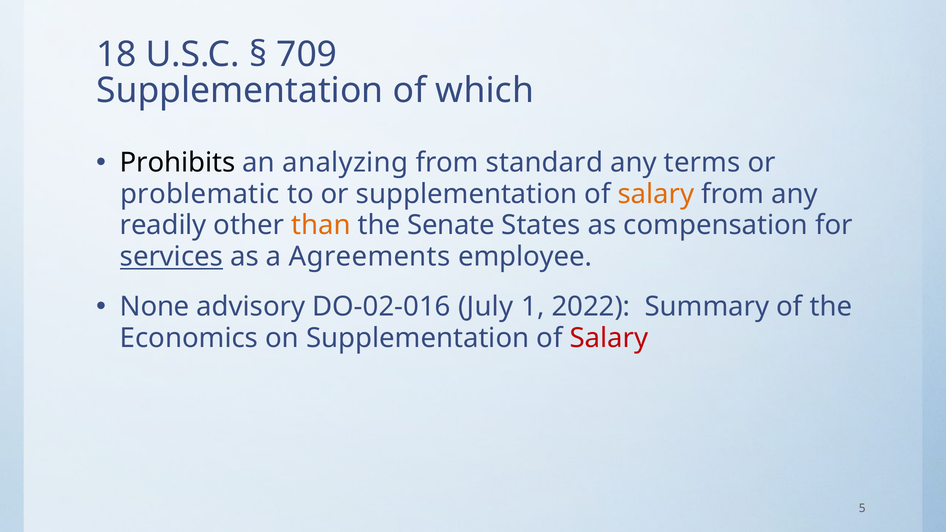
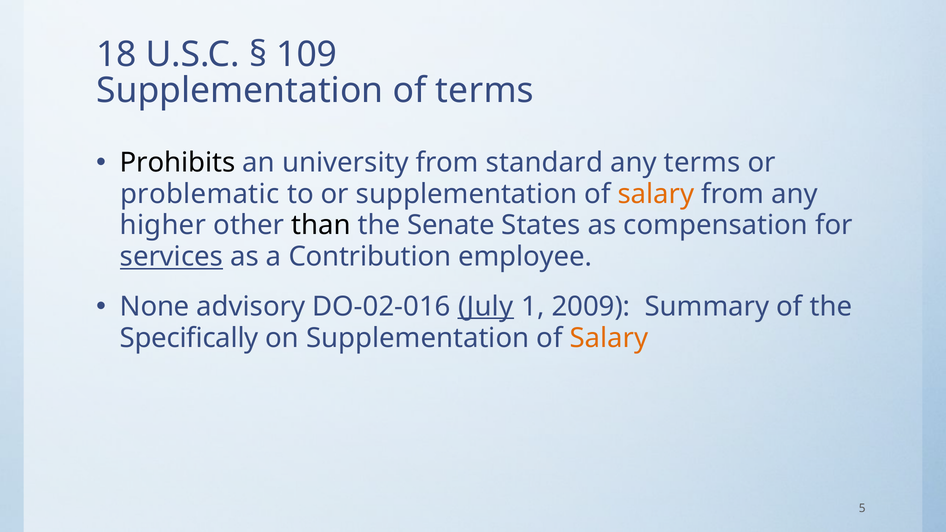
709: 709 -> 109
of which: which -> terms
analyzing: analyzing -> university
readily: readily -> higher
than colour: orange -> black
Agreements: Agreements -> Contribution
July underline: none -> present
2022: 2022 -> 2009
Economics: Economics -> Specifically
Salary at (609, 338) colour: red -> orange
